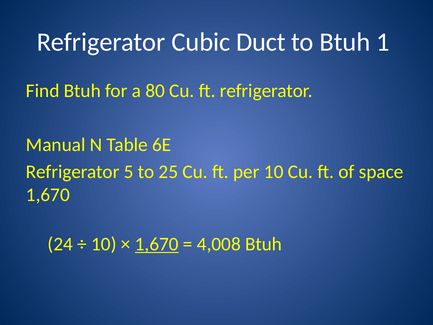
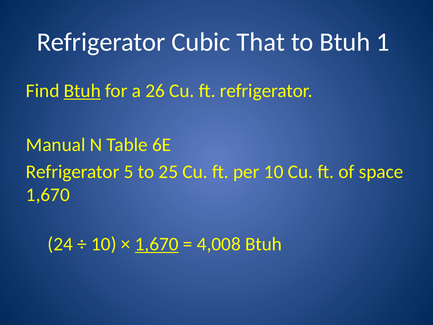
Duct: Duct -> That
Btuh at (82, 91) underline: none -> present
80: 80 -> 26
